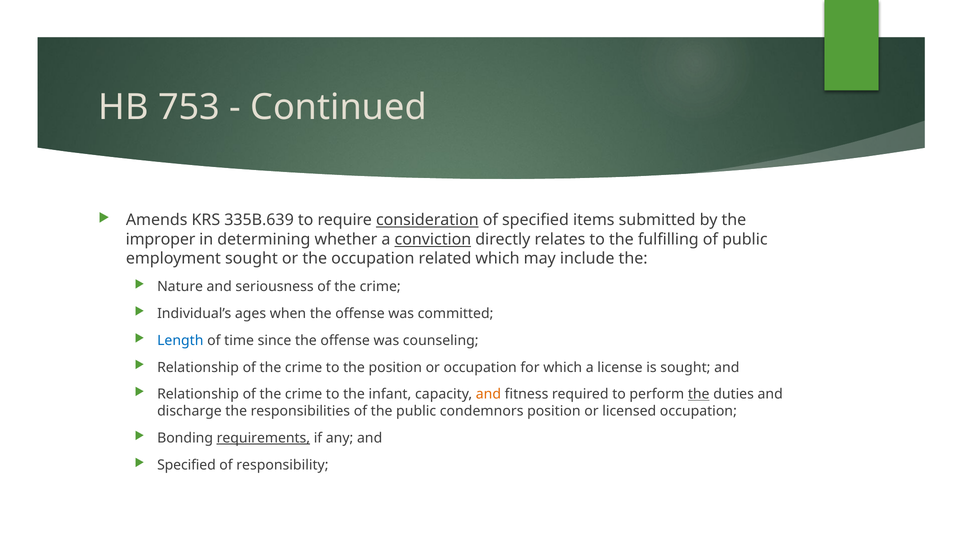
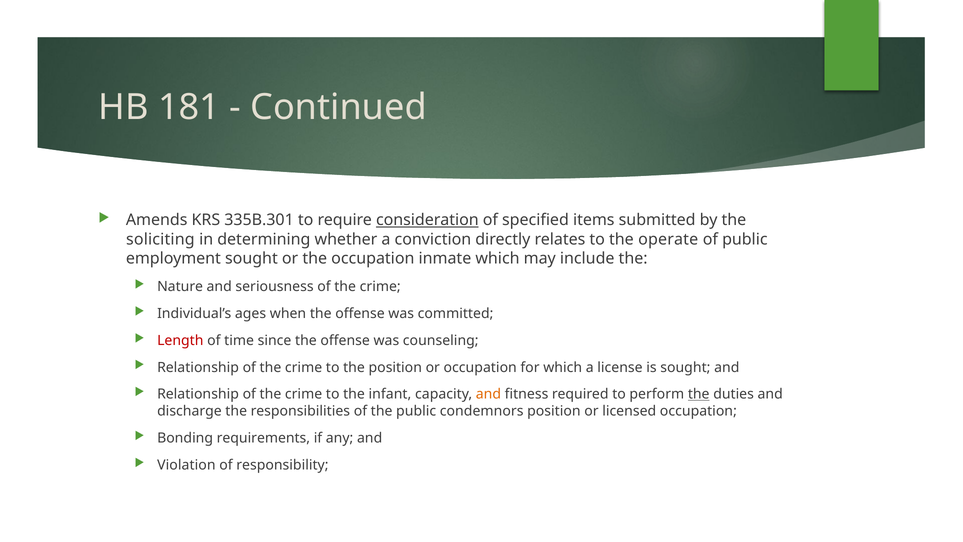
753: 753 -> 181
335B.639: 335B.639 -> 335B.301
improper: improper -> soliciting
conviction underline: present -> none
fulfilling: fulfilling -> operate
related: related -> inmate
Length colour: blue -> red
requirements underline: present -> none
Specified at (186, 465): Specified -> Violation
